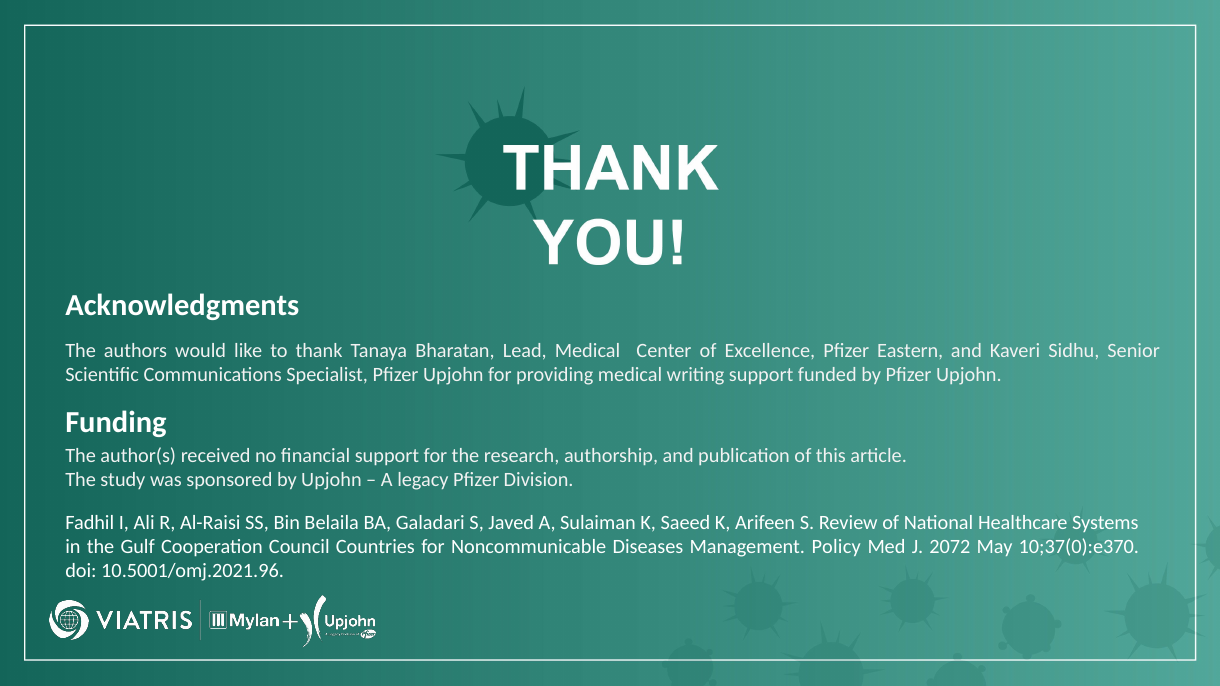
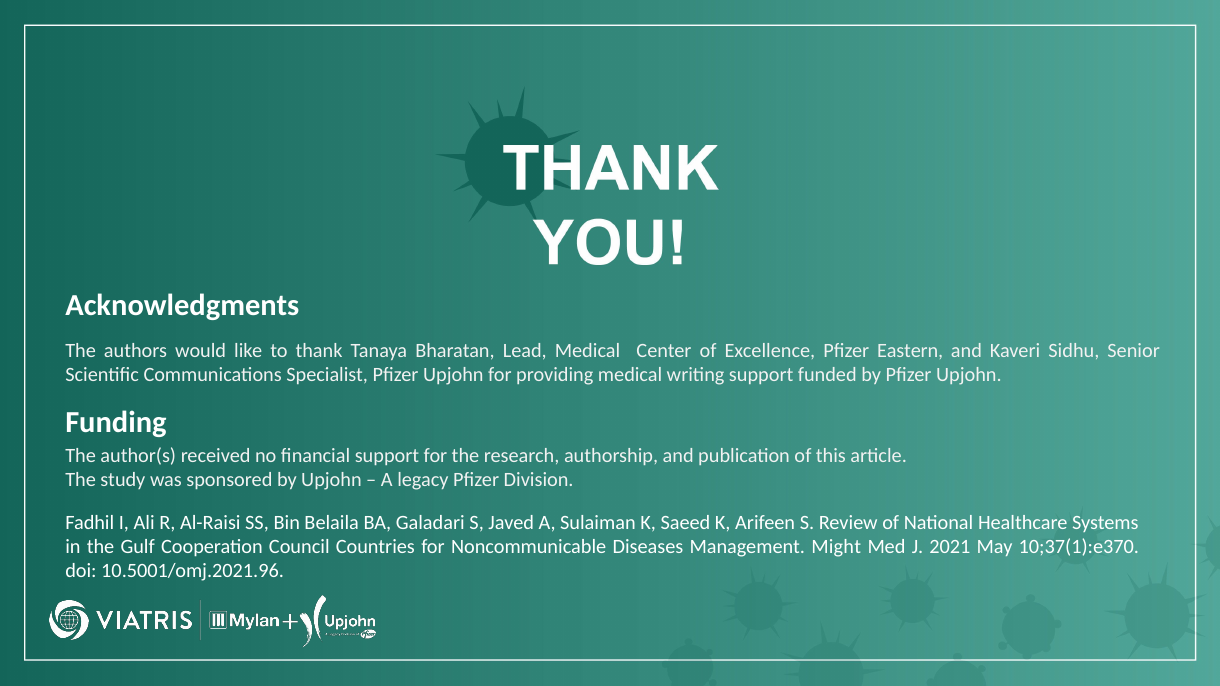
Policy: Policy -> Might
2072: 2072 -> 2021
10;37(0):e370: 10;37(0):e370 -> 10;37(1):e370
